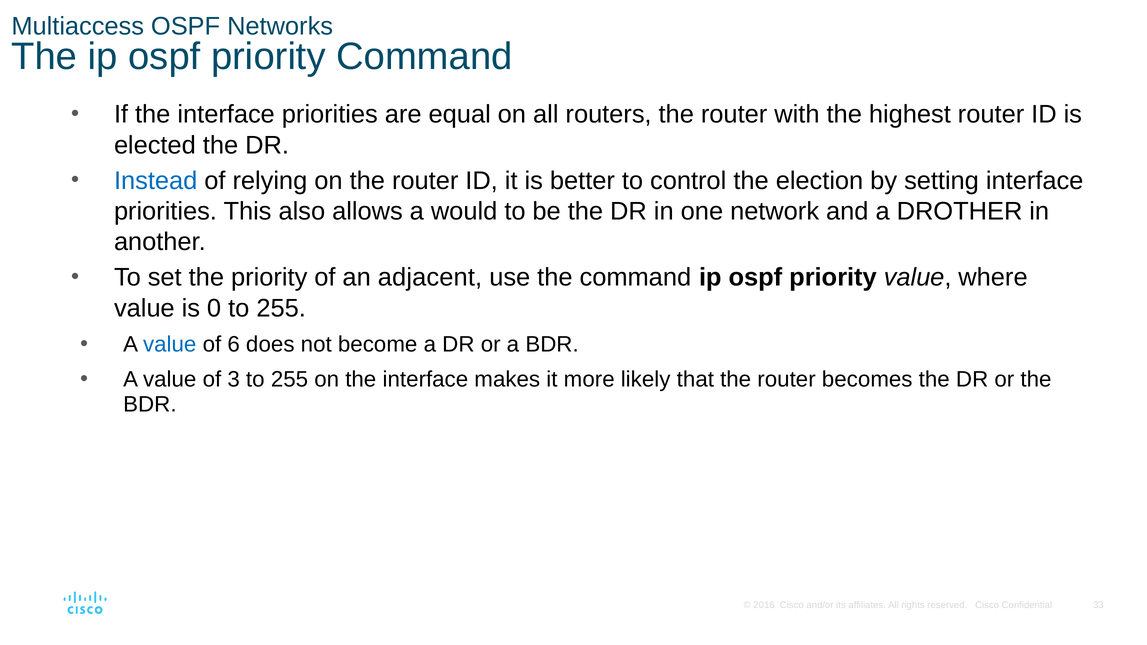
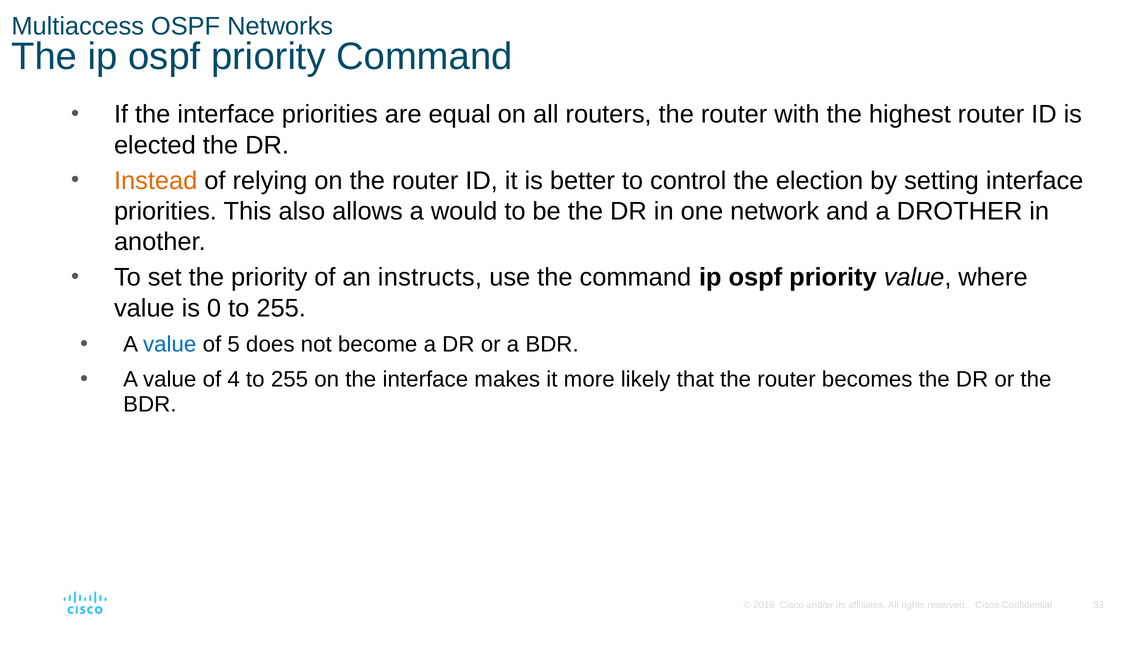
Instead colour: blue -> orange
adjacent: adjacent -> instructs
6: 6 -> 5
3: 3 -> 4
